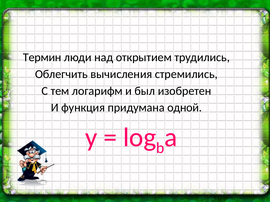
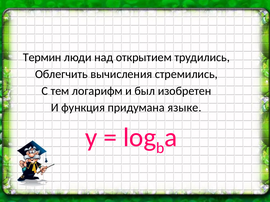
одной: одной -> языке
